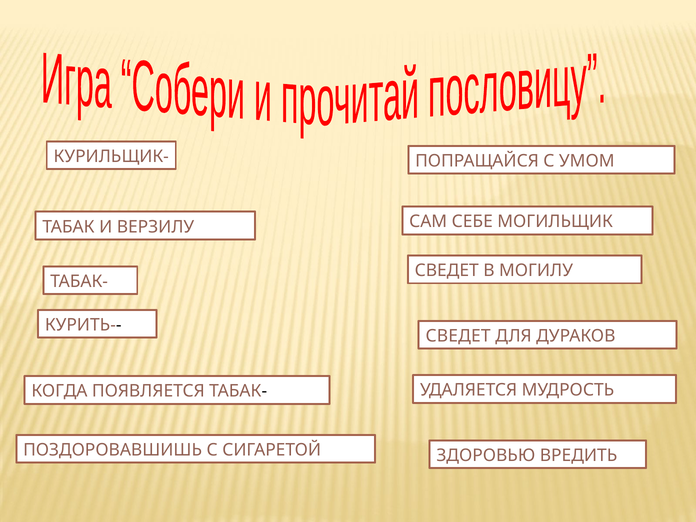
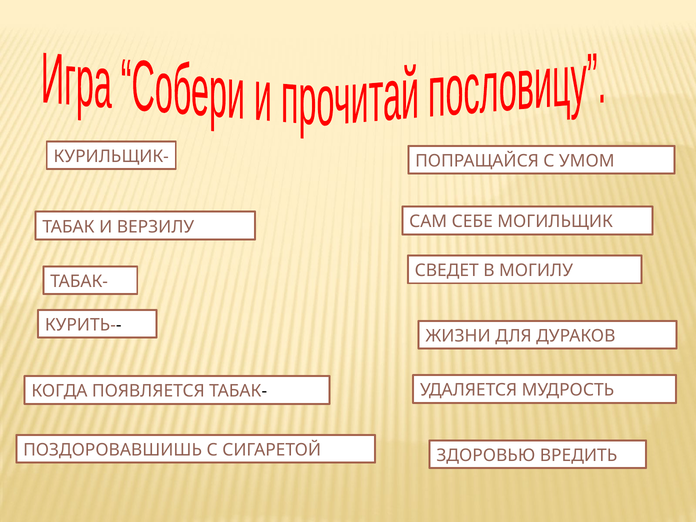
СВЕДЕТ at (458, 336): СВЕДЕТ -> ЖИЗНИ
